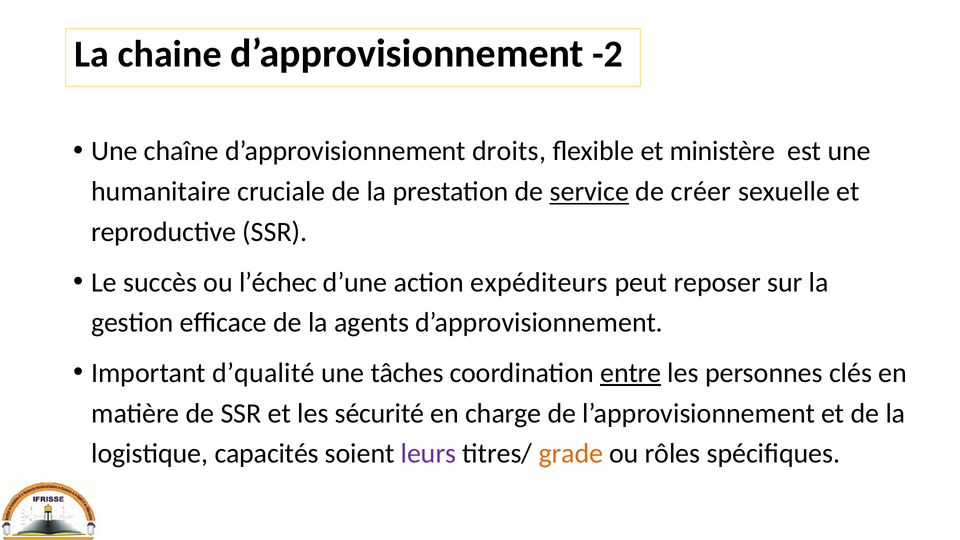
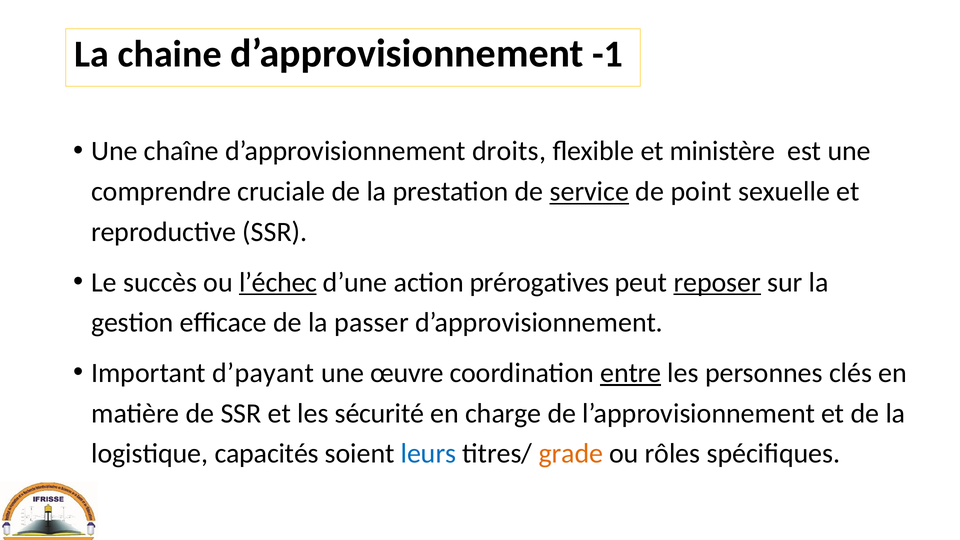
-2: -2 -> -1
humanitaire: humanitaire -> comprendre
créer: créer -> point
l’échec underline: none -> present
expéditeurs: expéditeurs -> prérogatives
reposer underline: none -> present
agents: agents -> passer
d’qualité: d’qualité -> d’payant
tâches: tâches -> œuvre
leurs colour: purple -> blue
